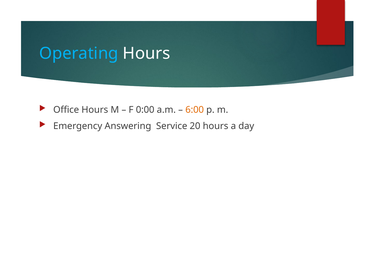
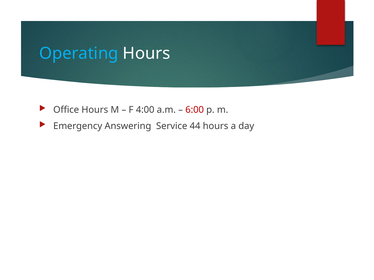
0:00: 0:00 -> 4:00
6:00 colour: orange -> red
20: 20 -> 44
